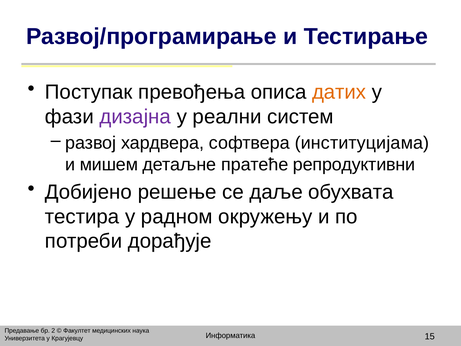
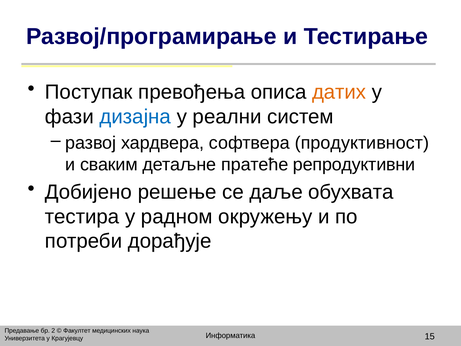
дизајна colour: purple -> blue
институцијама: институцијама -> продуктивност
мишем: мишем -> сваким
